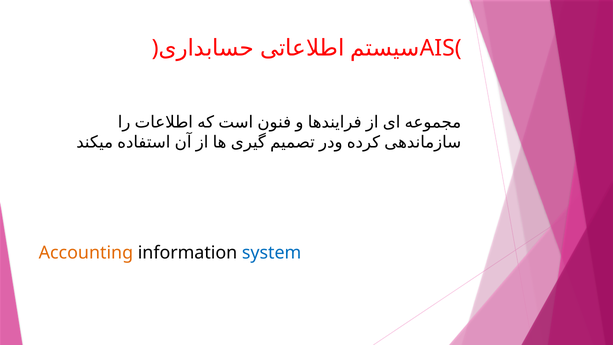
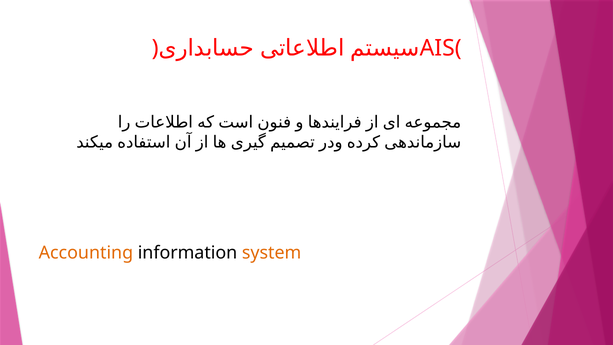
system colour: blue -> orange
